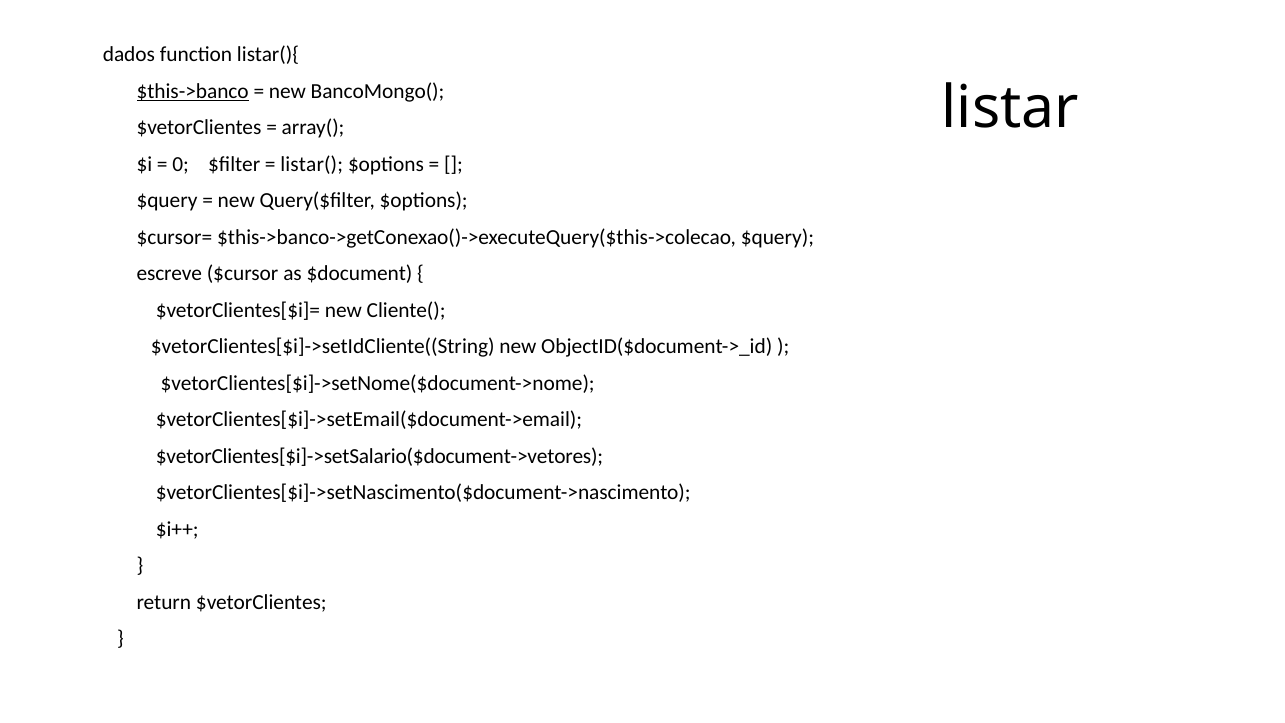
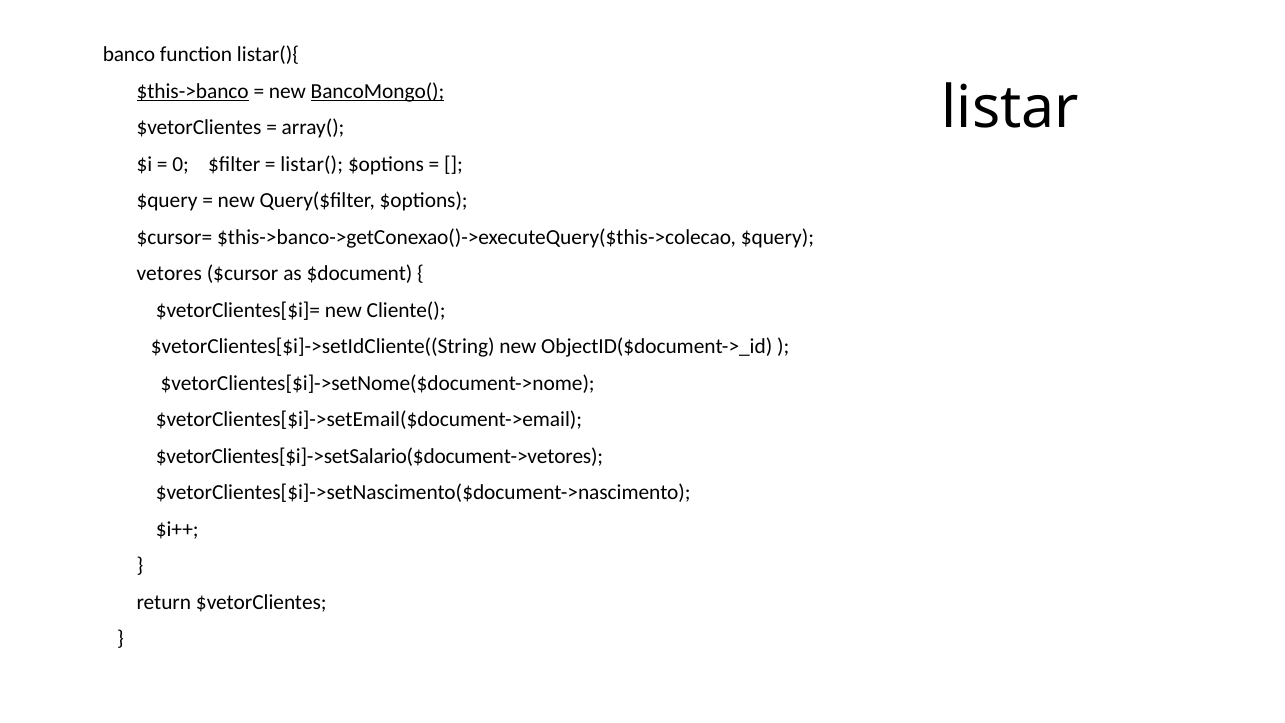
dados: dados -> banco
BancoMongo( underline: none -> present
escreve: escreve -> vetores
